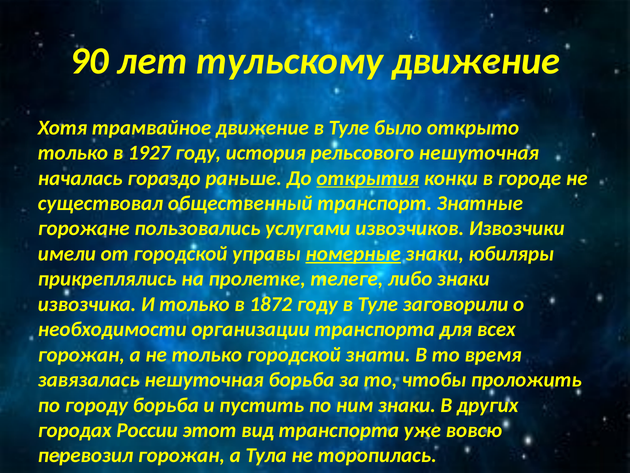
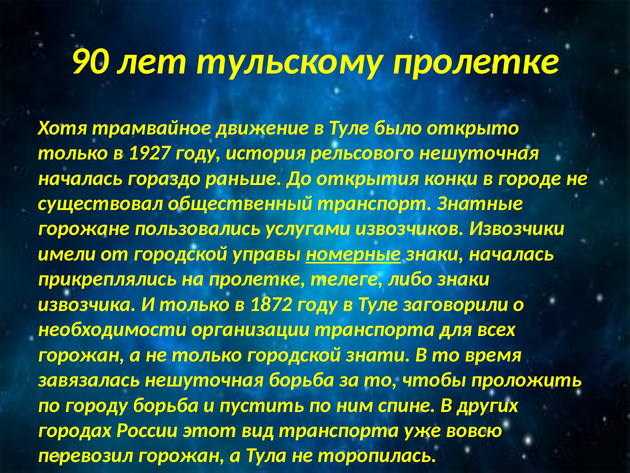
тульскому движение: движение -> пролетке
открытия underline: present -> none
знаки юбиляры: юбиляры -> началась
ним знаки: знаки -> спине
